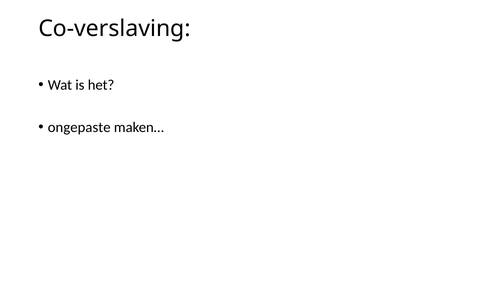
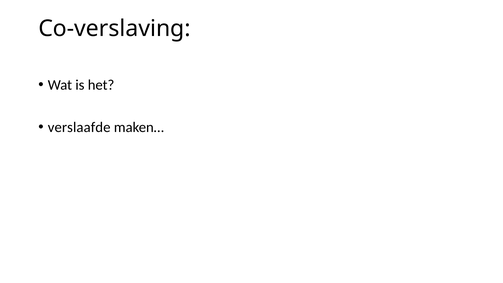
ongepaste: ongepaste -> verslaafde
